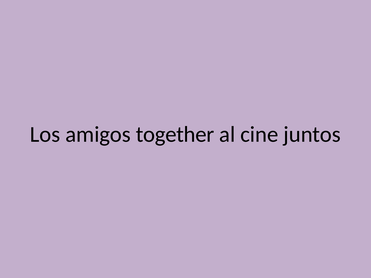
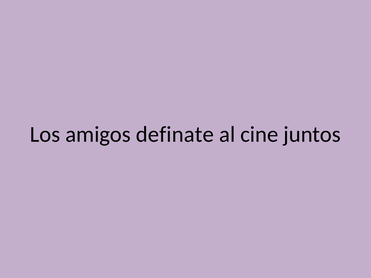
together: together -> definate
